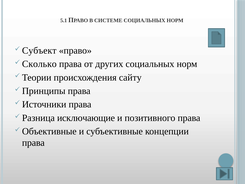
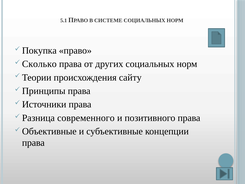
Субъект: Субъект -> Покупка
исключающие: исключающие -> современного
